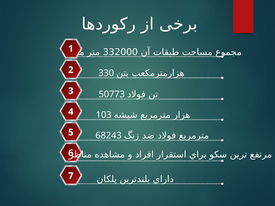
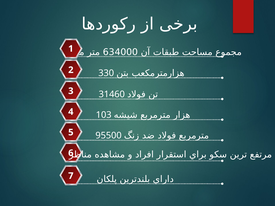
332000: 332000 -> 634000
50773: 50773 -> 31460
68243: 68243 -> 95500
